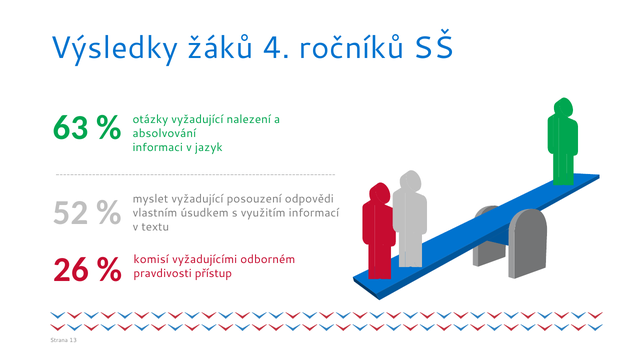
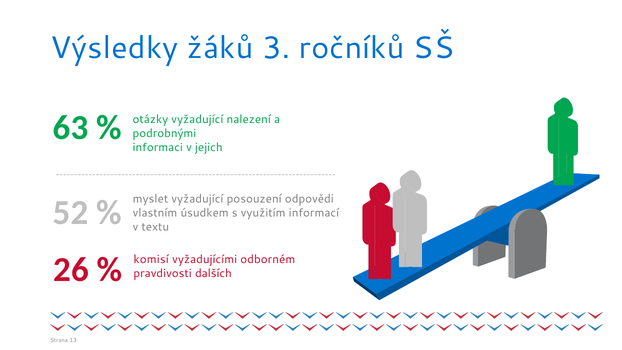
4: 4 -> 3
absolvování: absolvování -> podrobnými
jazyk: jazyk -> jejich
přístup: přístup -> dalších
